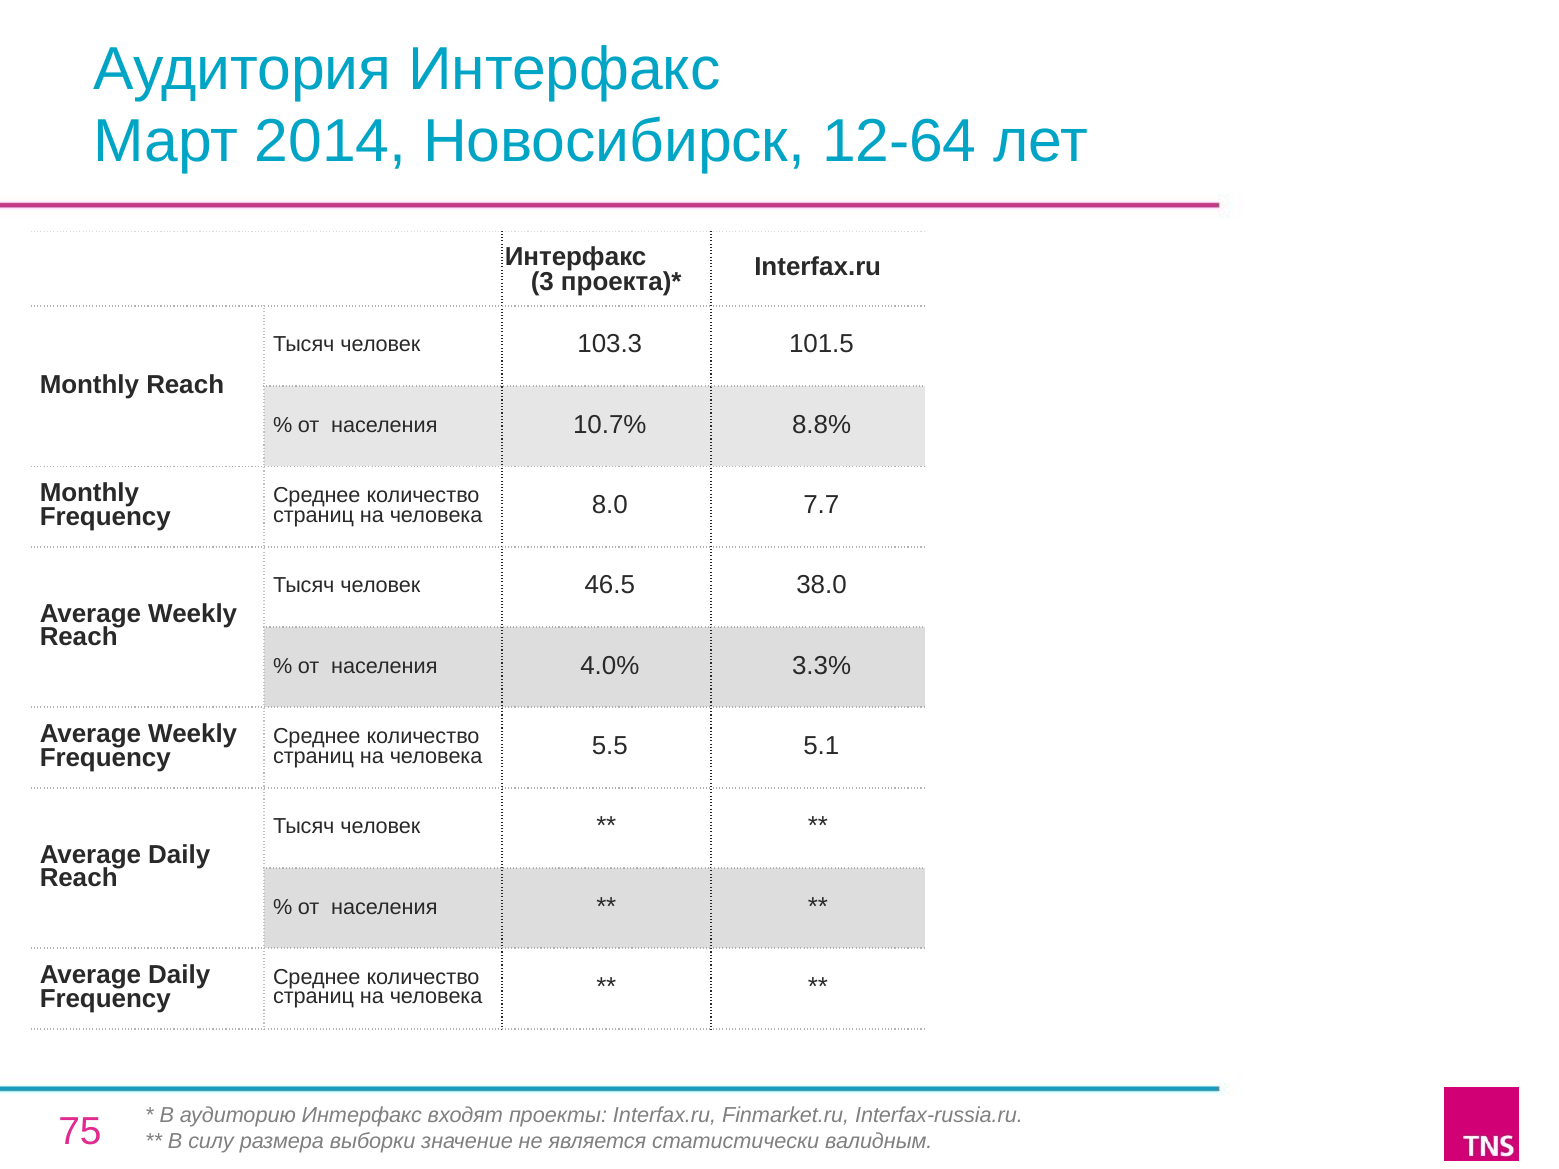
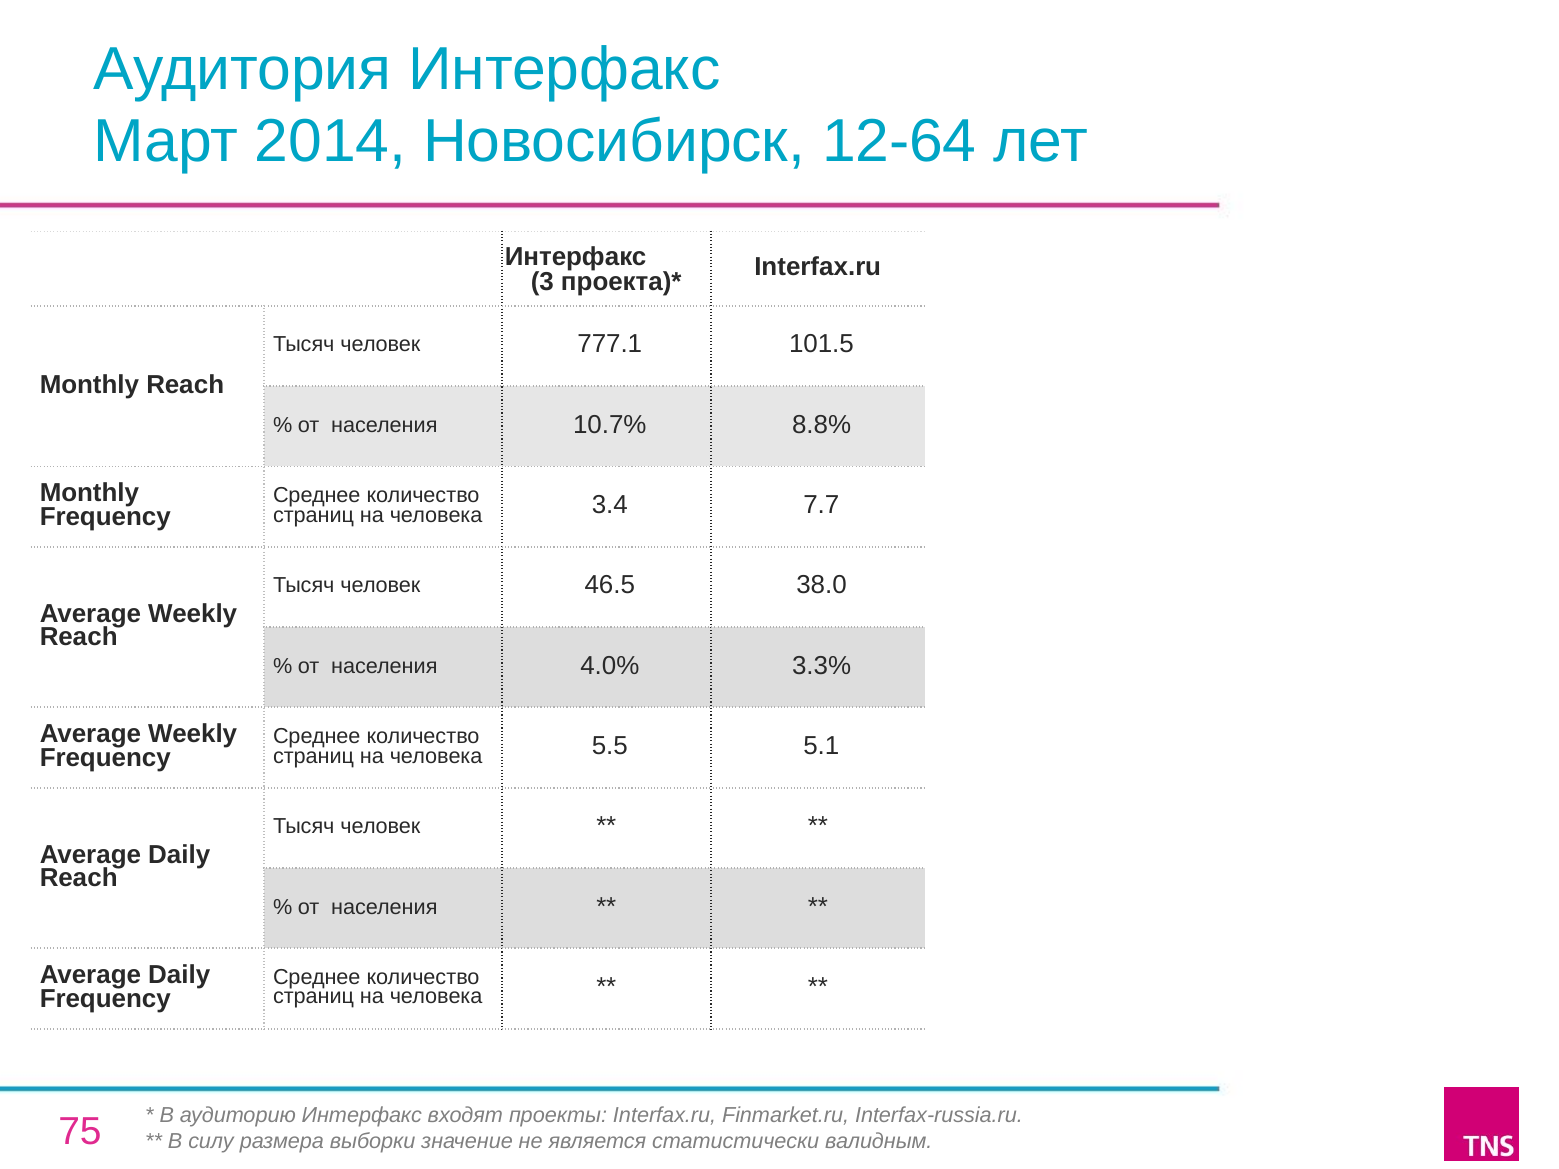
103.3: 103.3 -> 777.1
8.0: 8.0 -> 3.4
